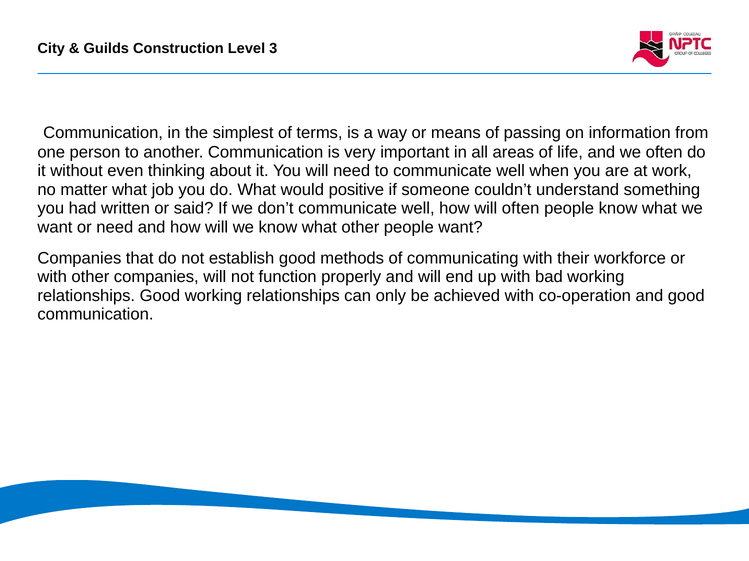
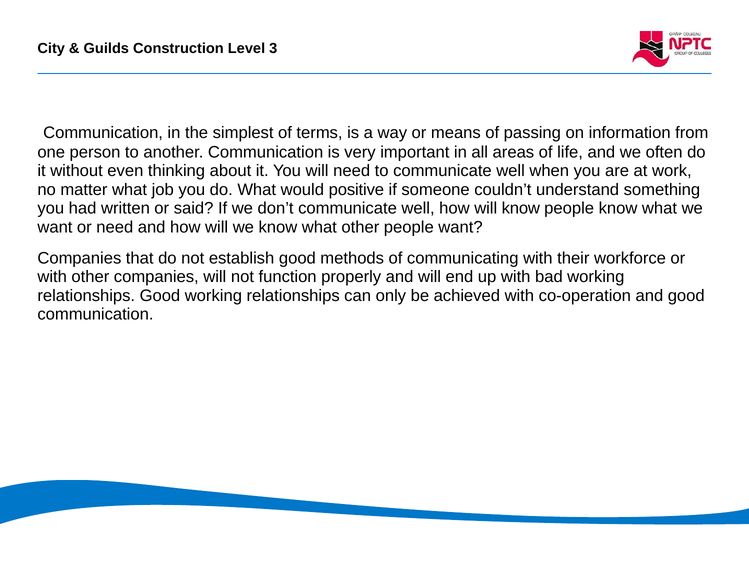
will often: often -> know
